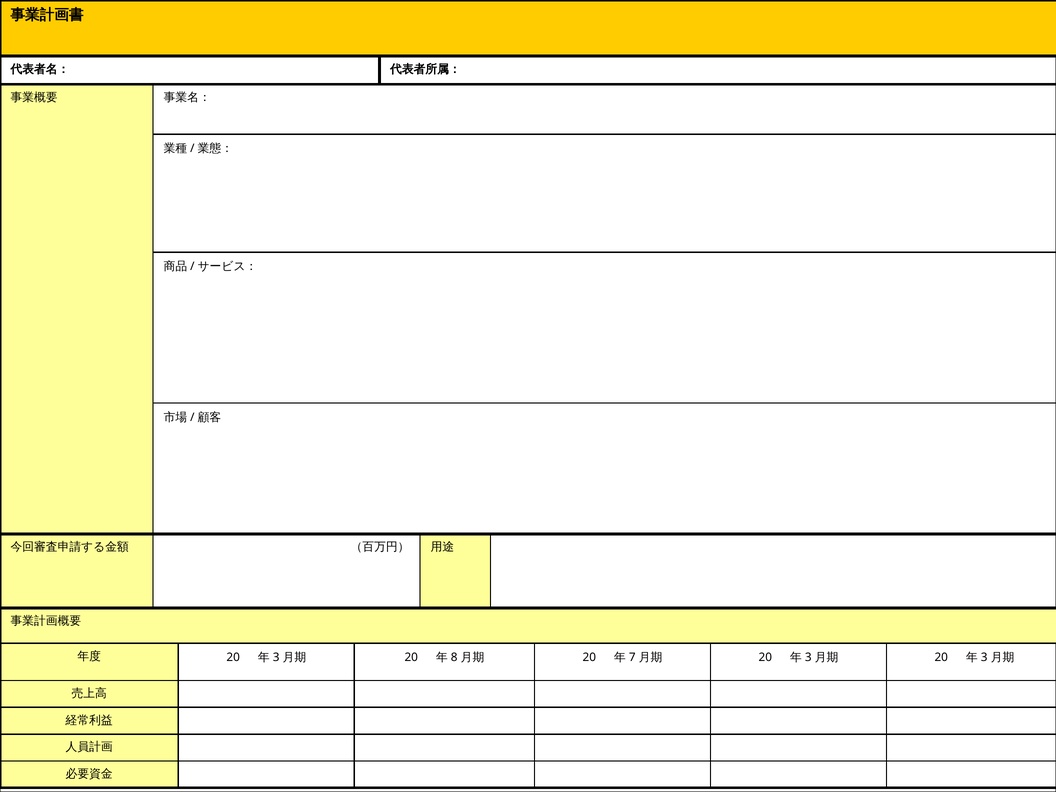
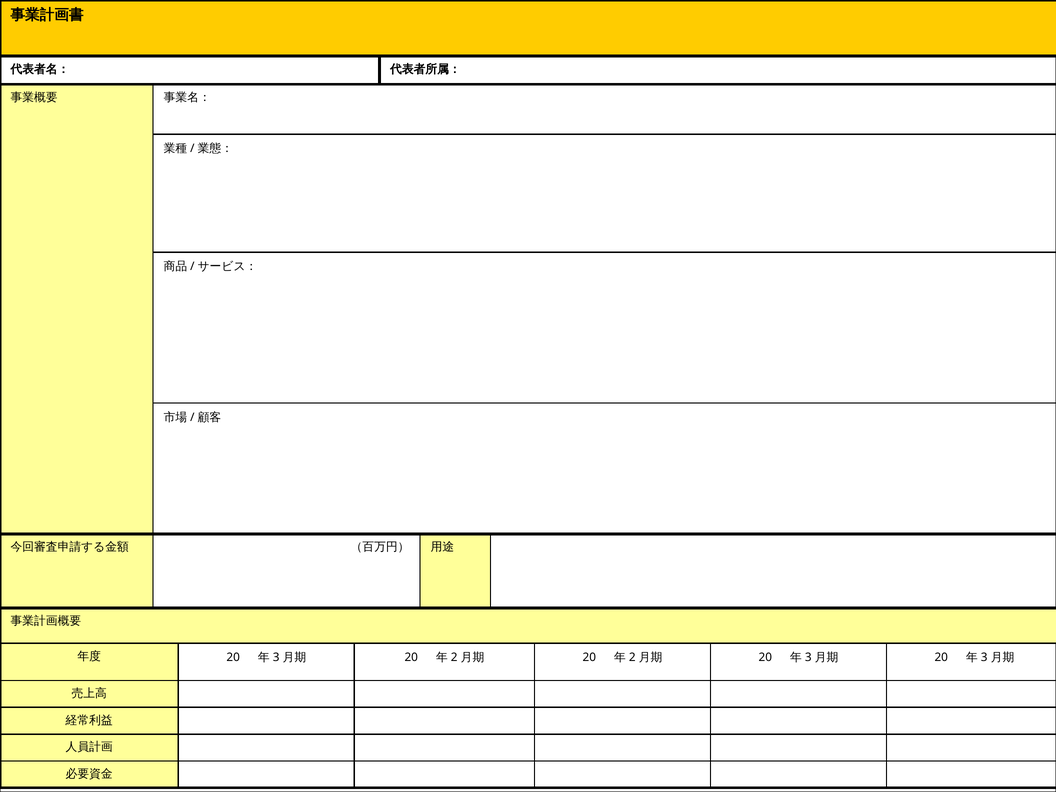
8 at (454, 657): 8 -> 2
7 at (632, 657): 7 -> 2
